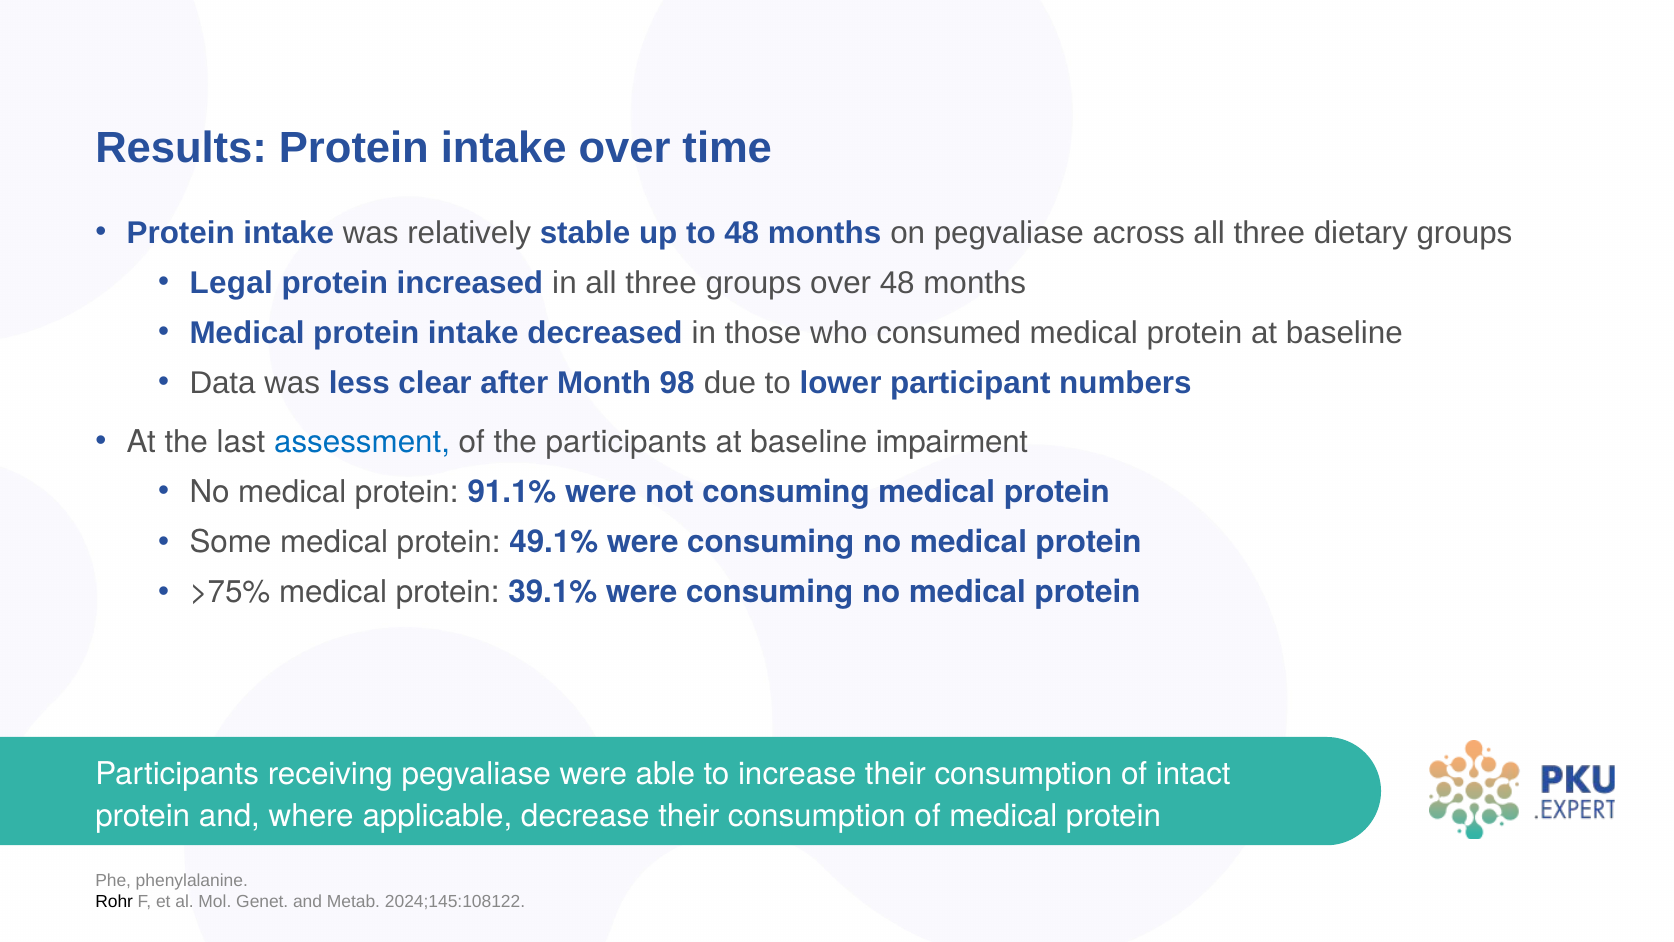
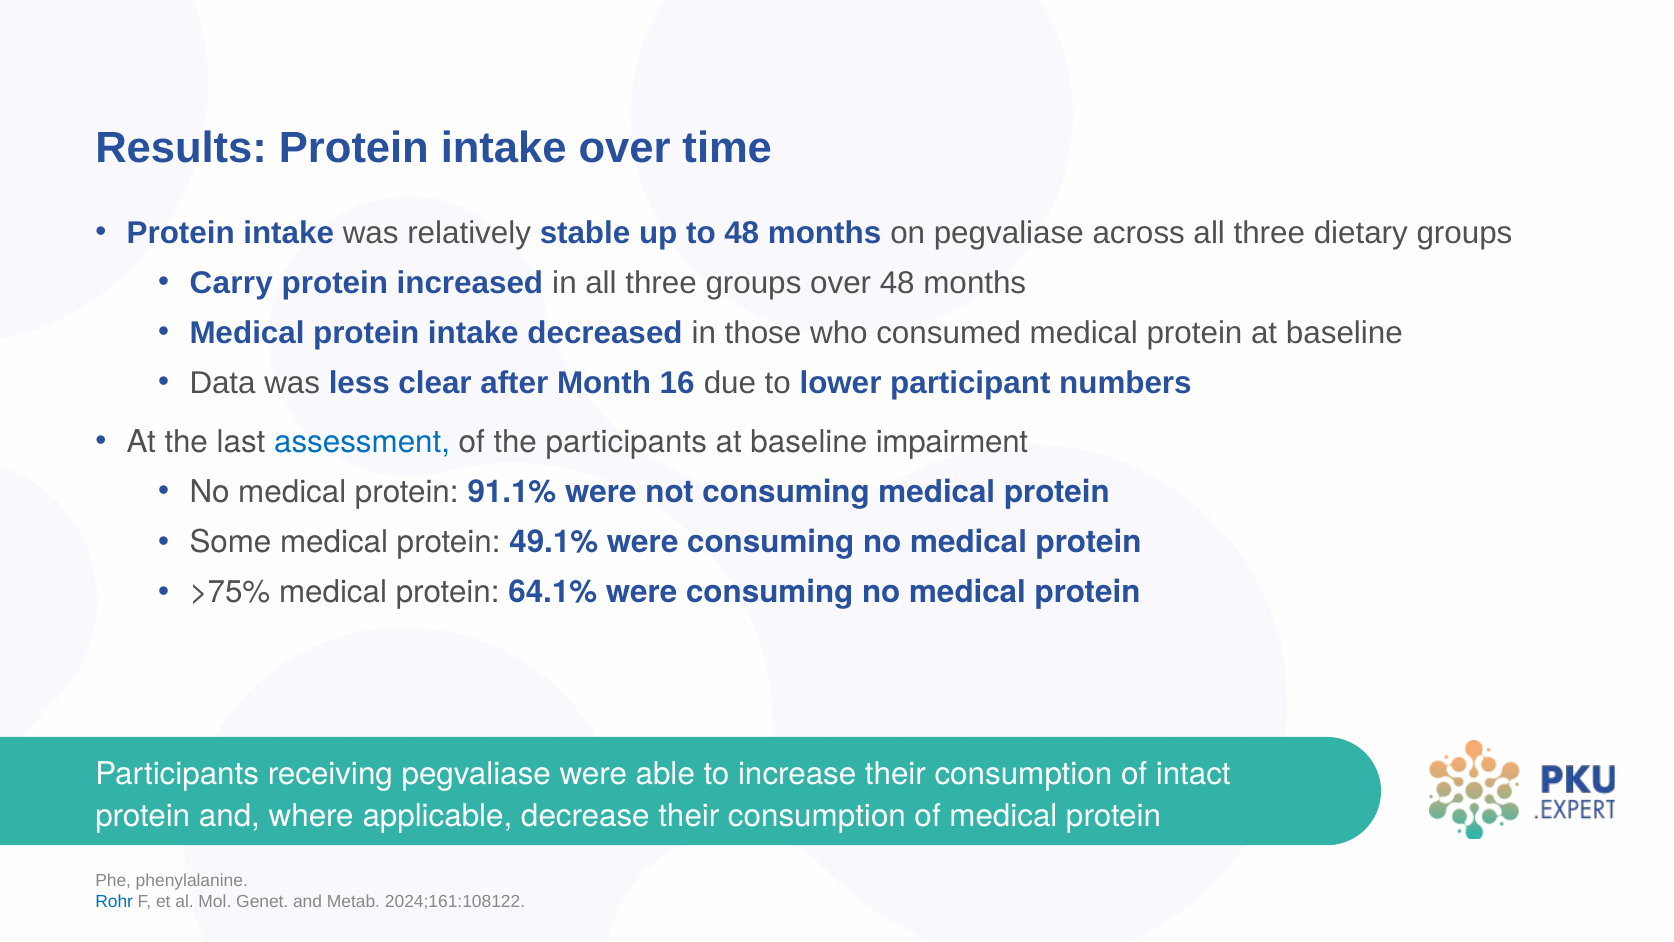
Legal: Legal -> Carry
98: 98 -> 16
39.1%: 39.1% -> 64.1%
Rohr colour: black -> blue
2024;145:108122: 2024;145:108122 -> 2024;161:108122
